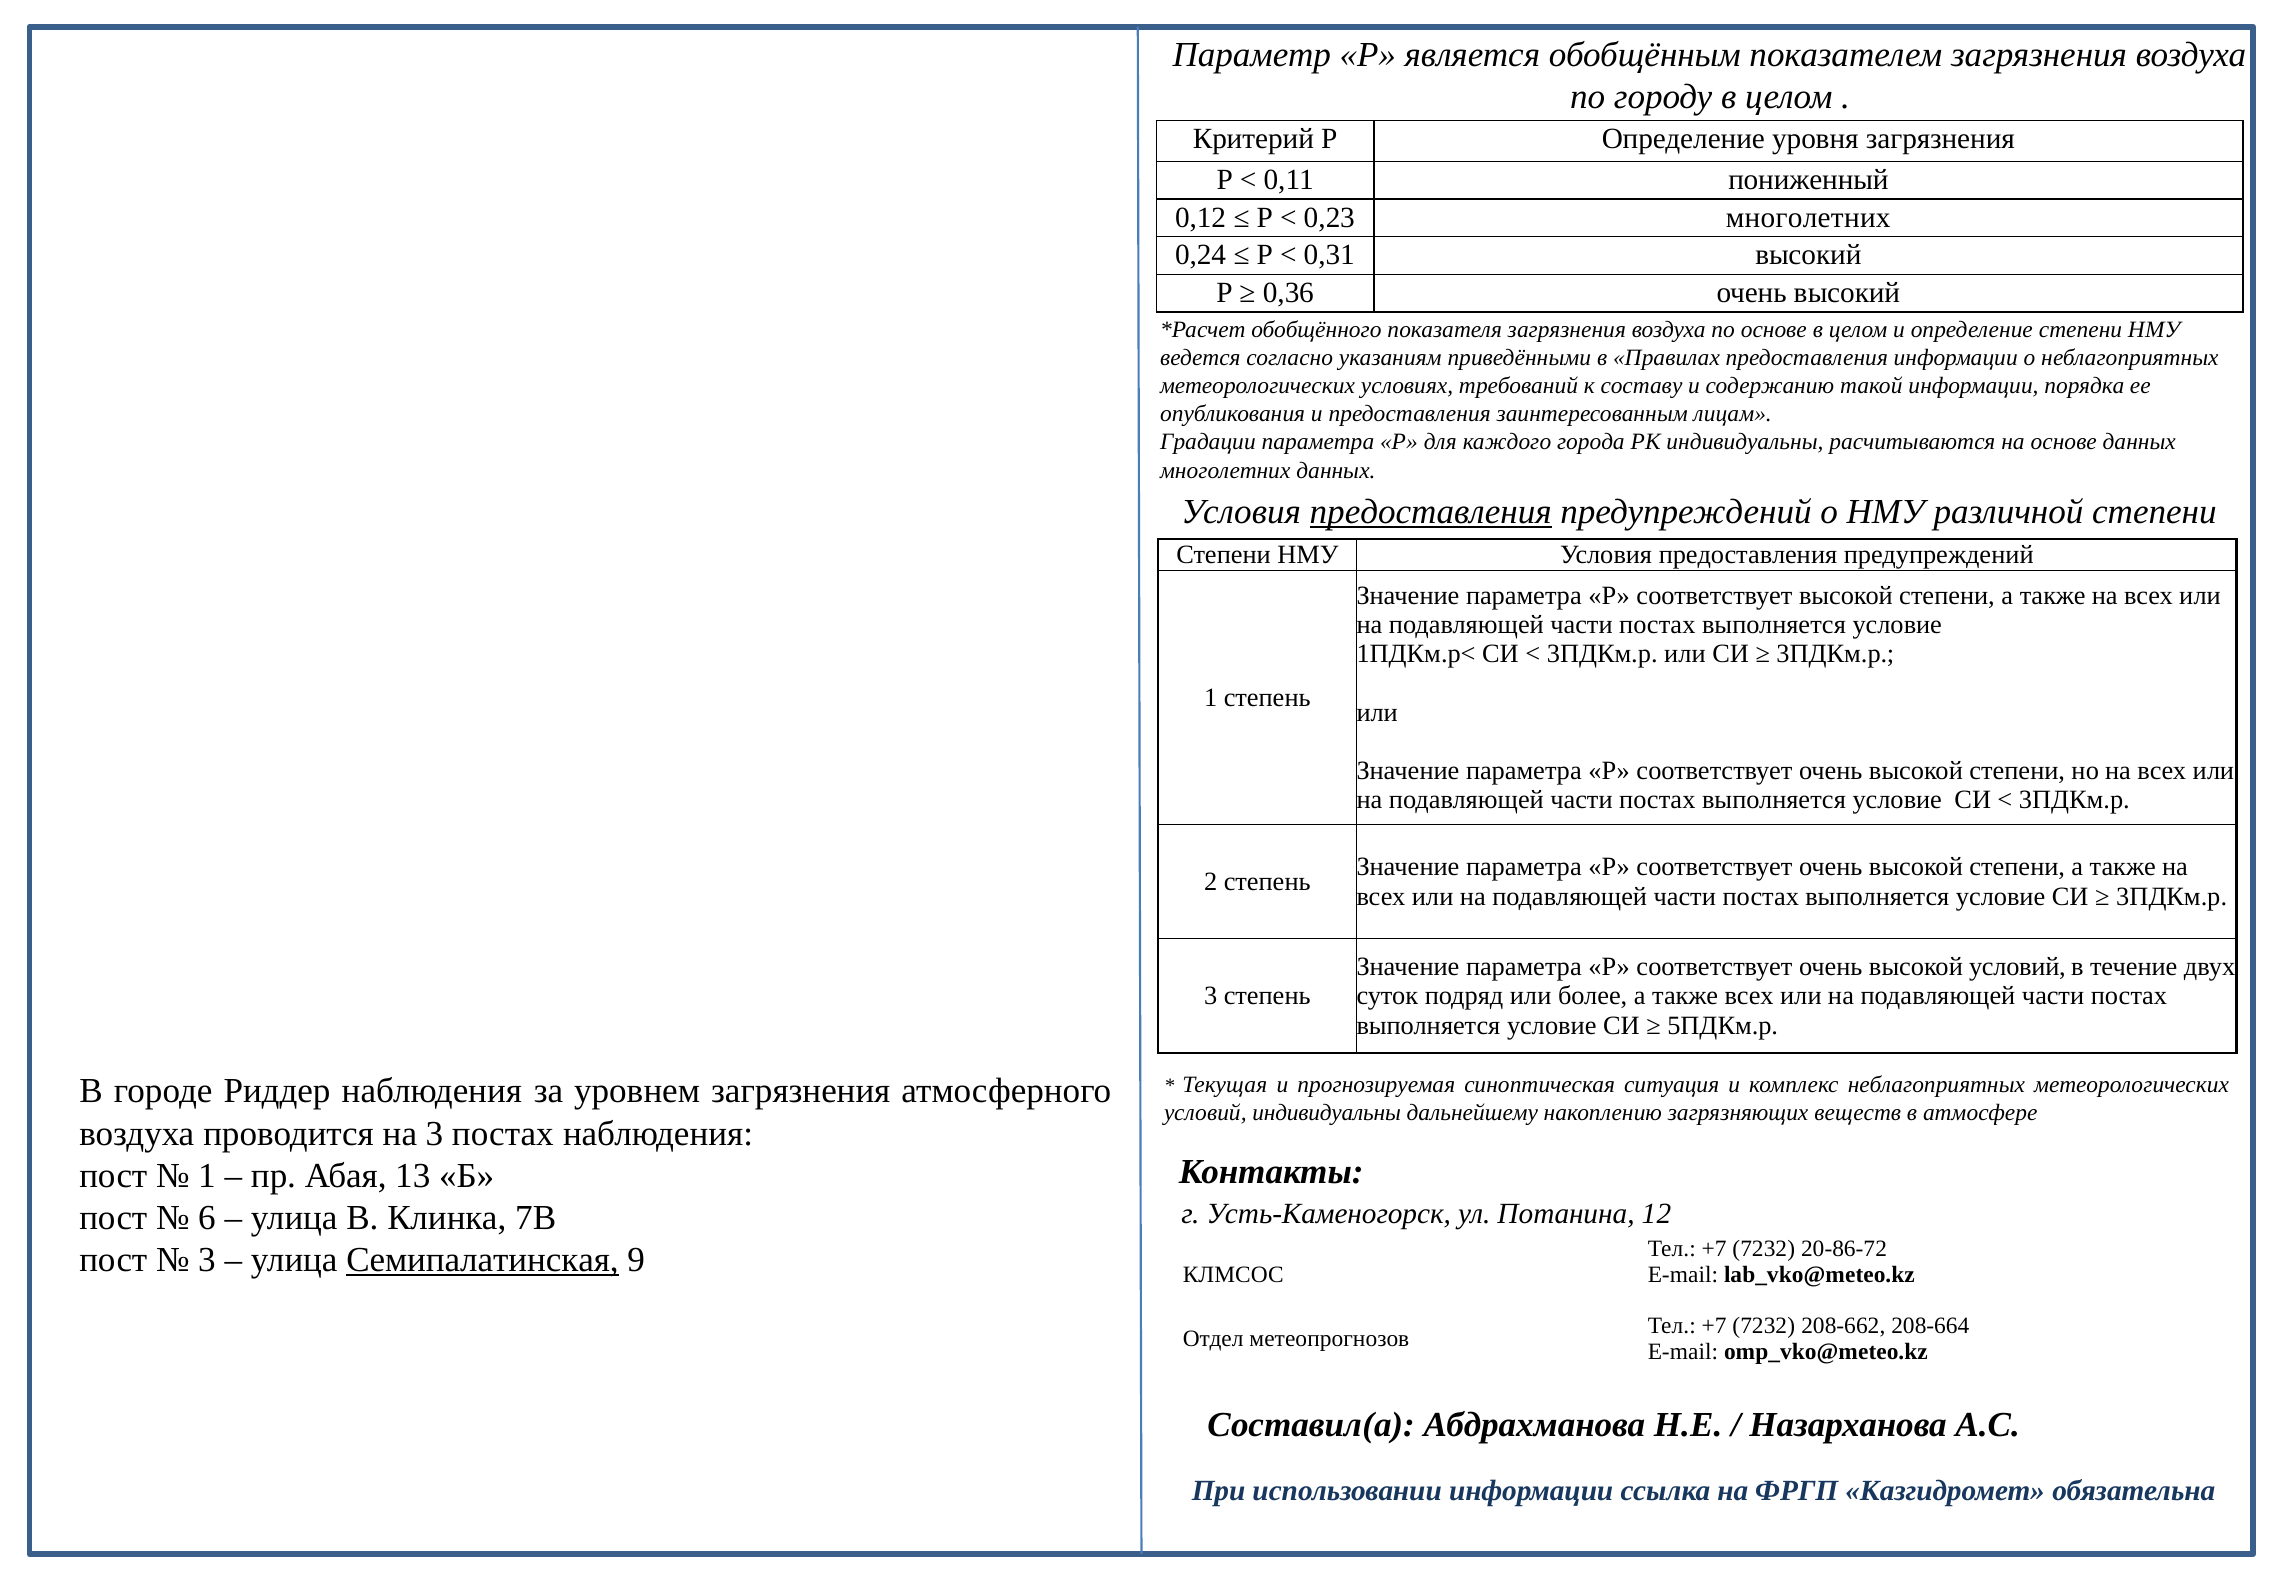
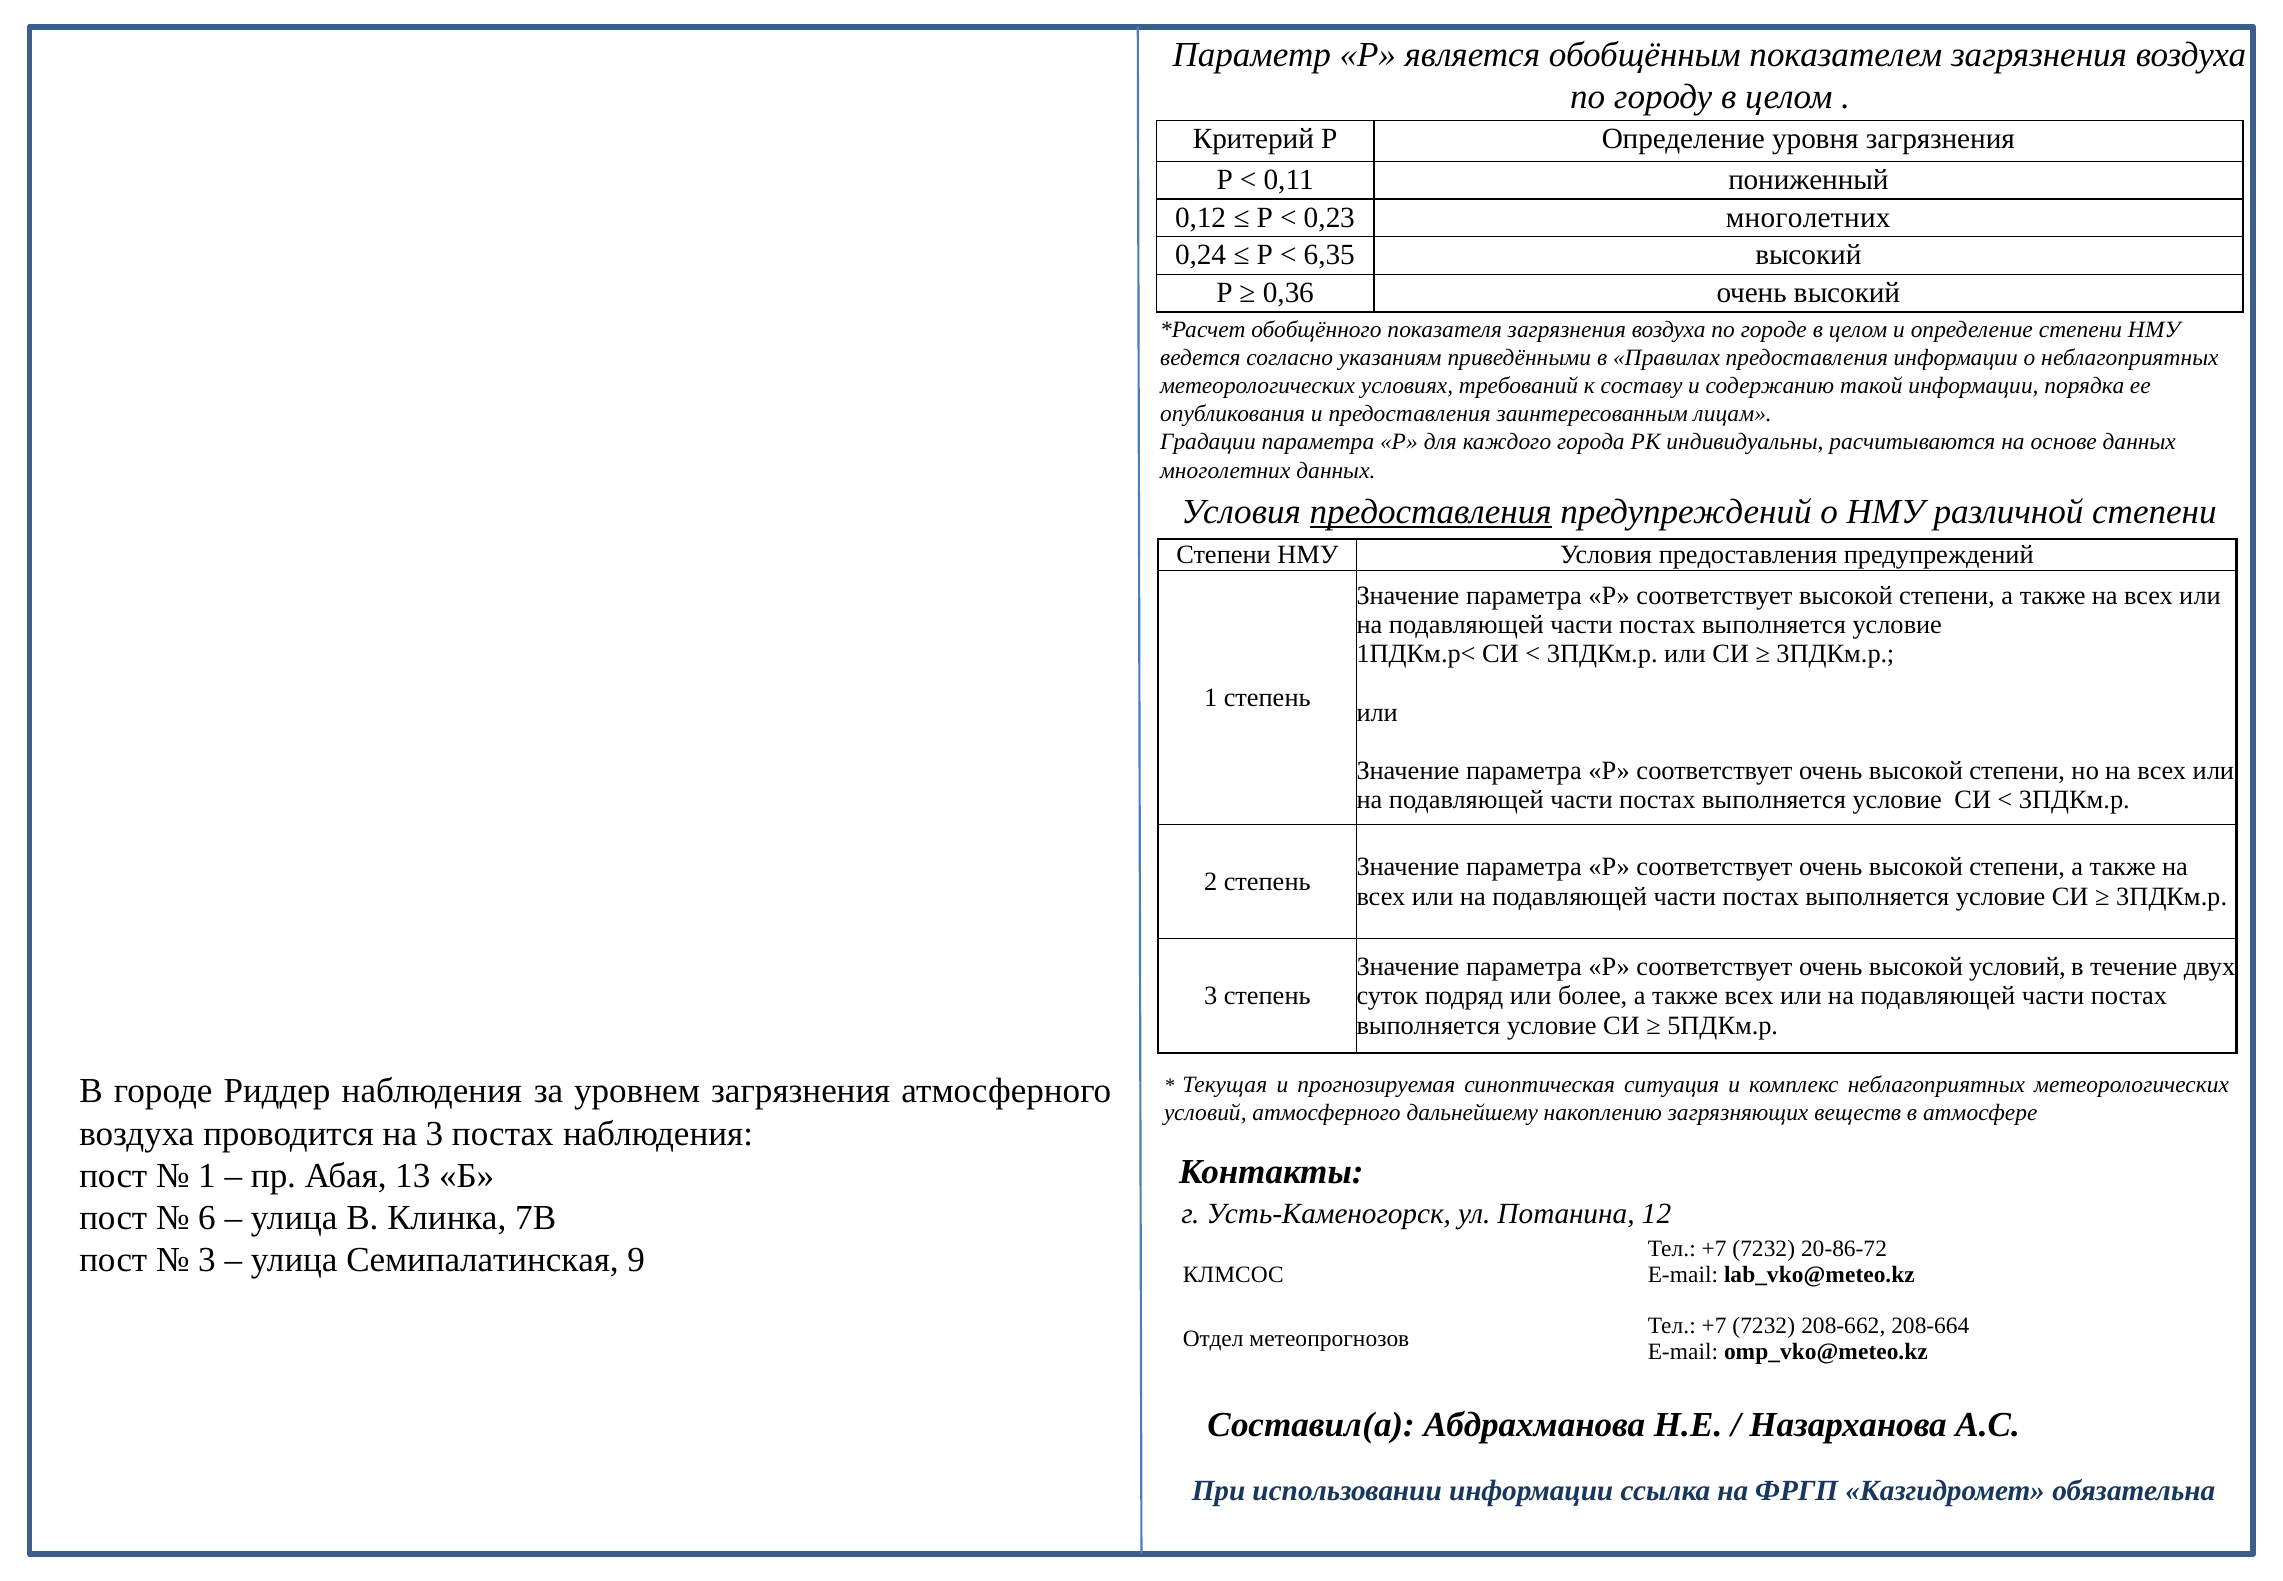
0,31: 0,31 -> 6,35
по основе: основе -> городе
условий индивидуальны: индивидуальны -> атмосферного
Семипалатинская underline: present -> none
